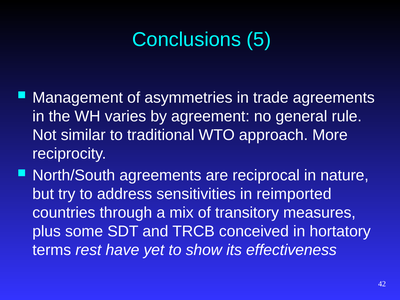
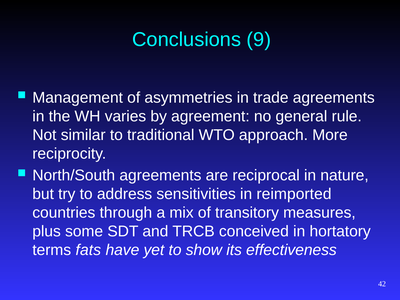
5: 5 -> 9
rest: rest -> fats
